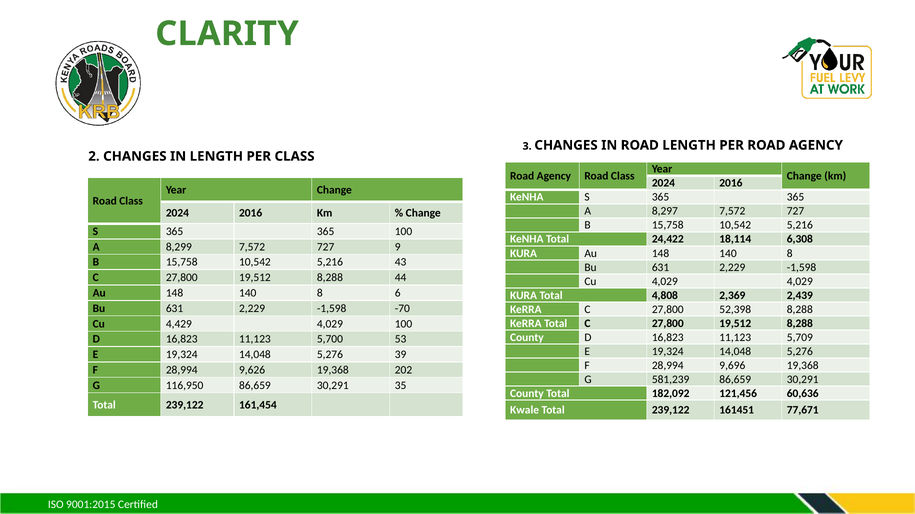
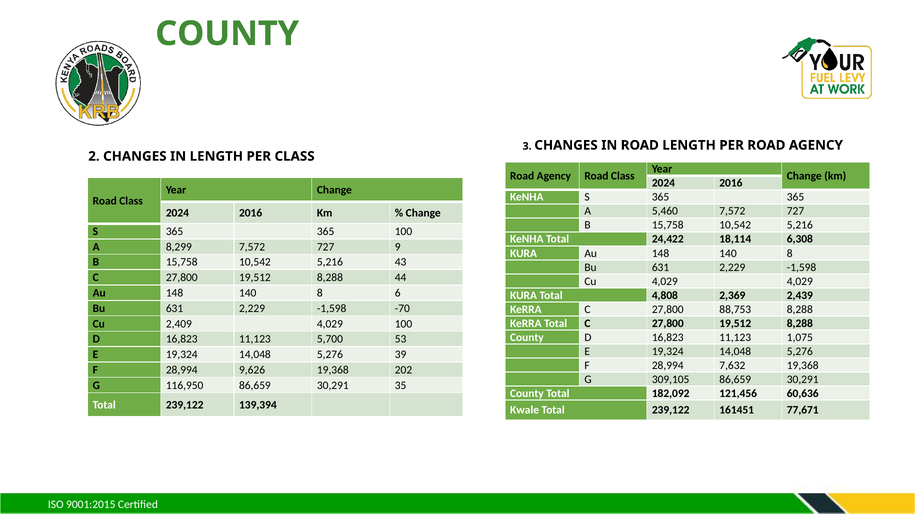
CLARITY at (227, 34): CLARITY -> COUNTY
8,297: 8,297 -> 5,460
52,398: 52,398 -> 88,753
4,429: 4,429 -> 2,409
5,709: 5,709 -> 1,075
9,696: 9,696 -> 7,632
581,239: 581,239 -> 309,105
161,454: 161,454 -> 139,394
